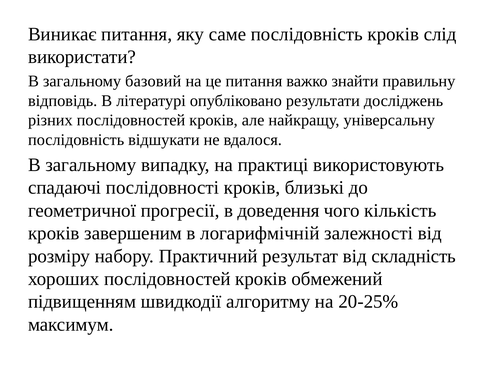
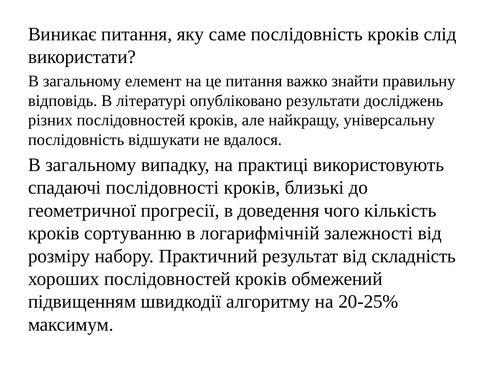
базовий: базовий -> елемент
завершеним: завершеним -> сортуванню
